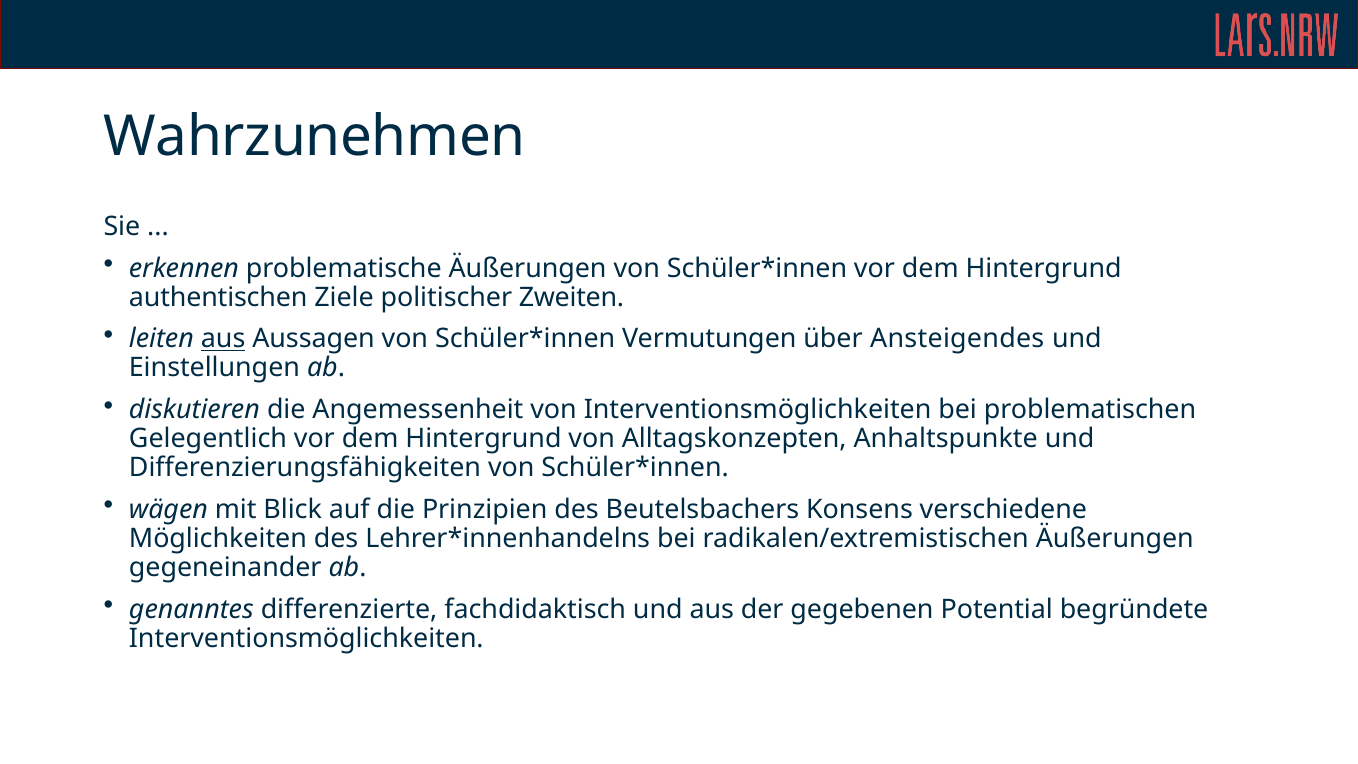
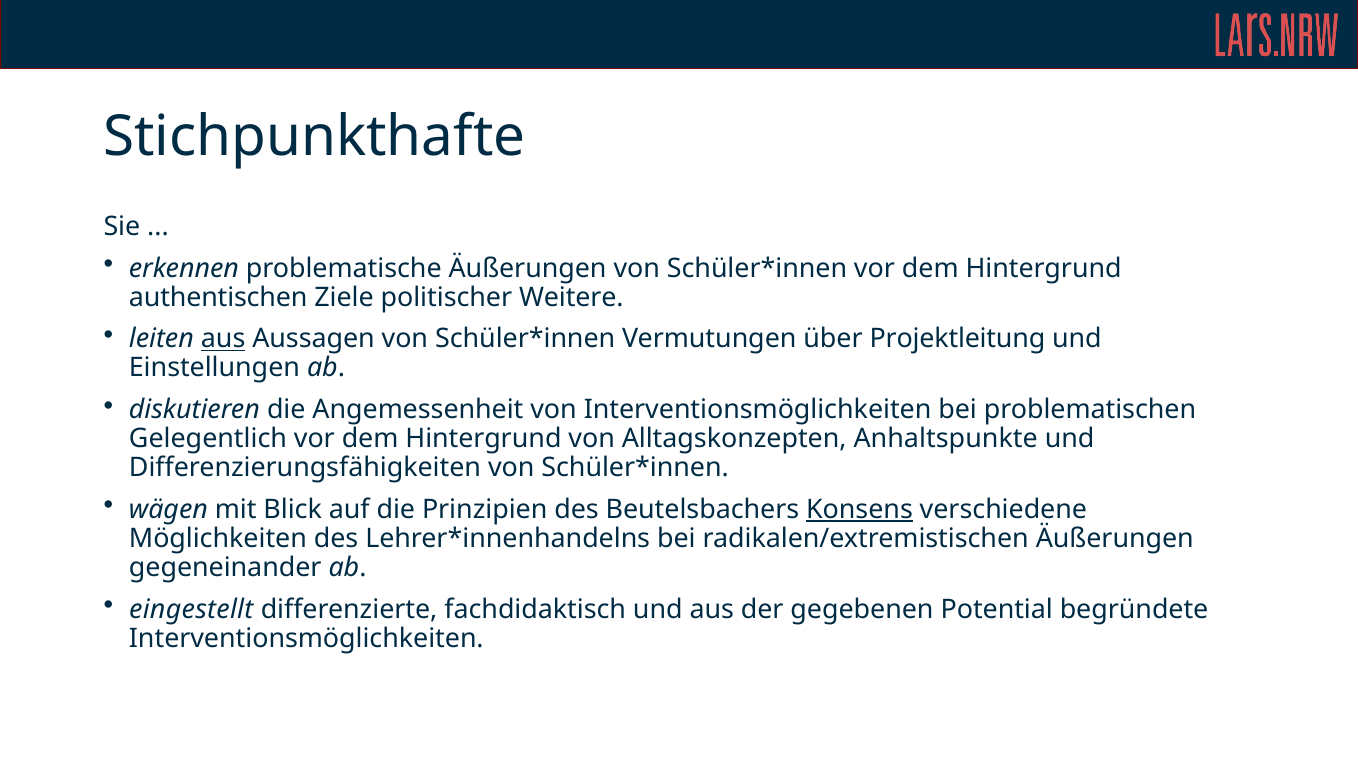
Wahrzunehmen: Wahrzunehmen -> Stichpunkthafte
Zweiten: Zweiten -> Weitere
Ansteigendes: Ansteigendes -> Projektleitung
Konsens underline: none -> present
genanntes: genanntes -> eingestellt
